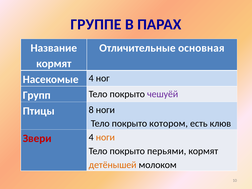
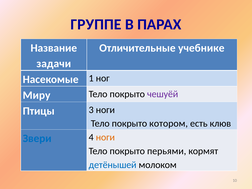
основная: основная -> учебнике
кормят at (54, 64): кормят -> задачи
Насекомые 4: 4 -> 1
Групп: Групп -> Миру
8: 8 -> 3
Звери colour: red -> blue
детёнышей colour: orange -> blue
